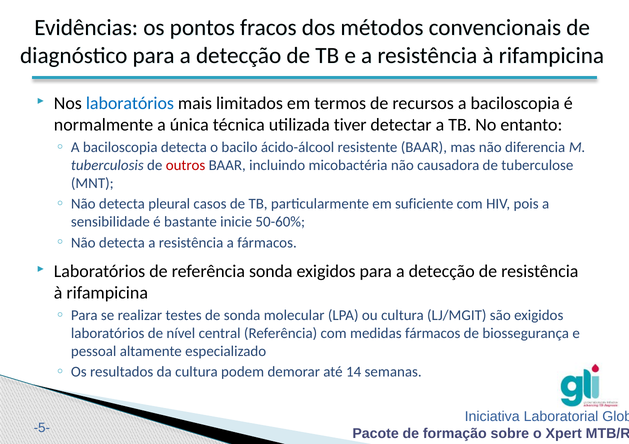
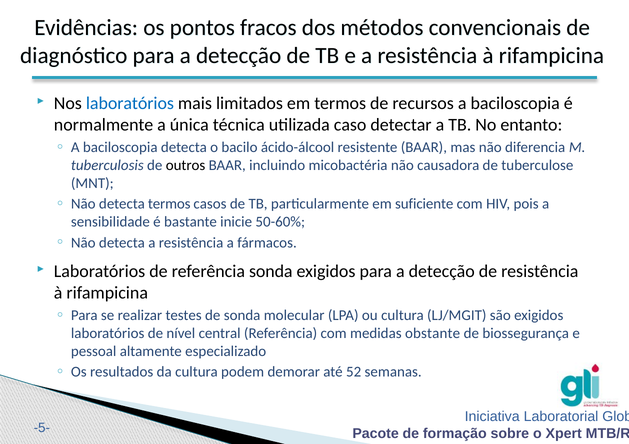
tiver: tiver -> caso
outros colour: red -> black
detecta pleural: pleural -> termos
medidas fármacos: fármacos -> obstante
14: 14 -> 52
